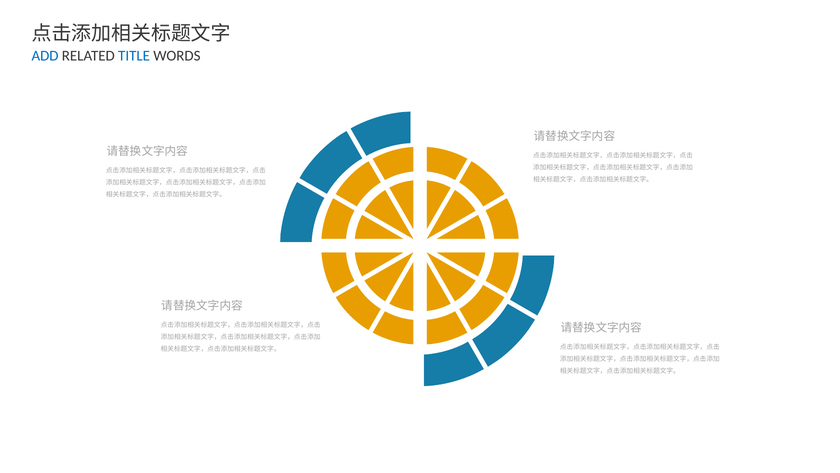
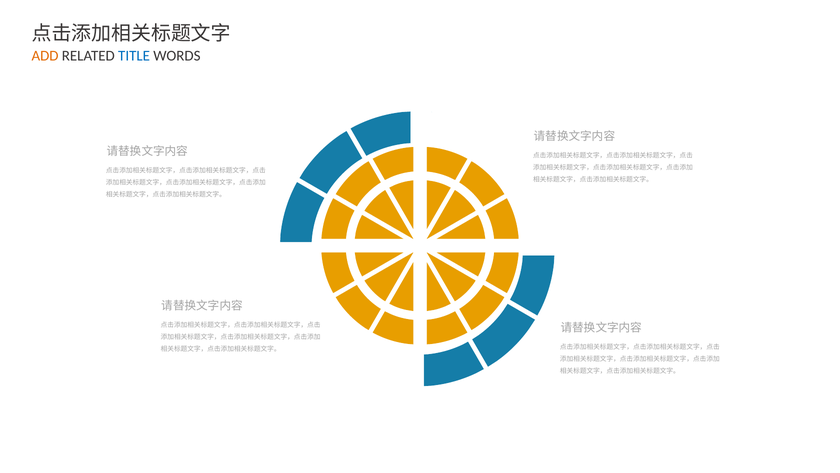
ADD colour: blue -> orange
